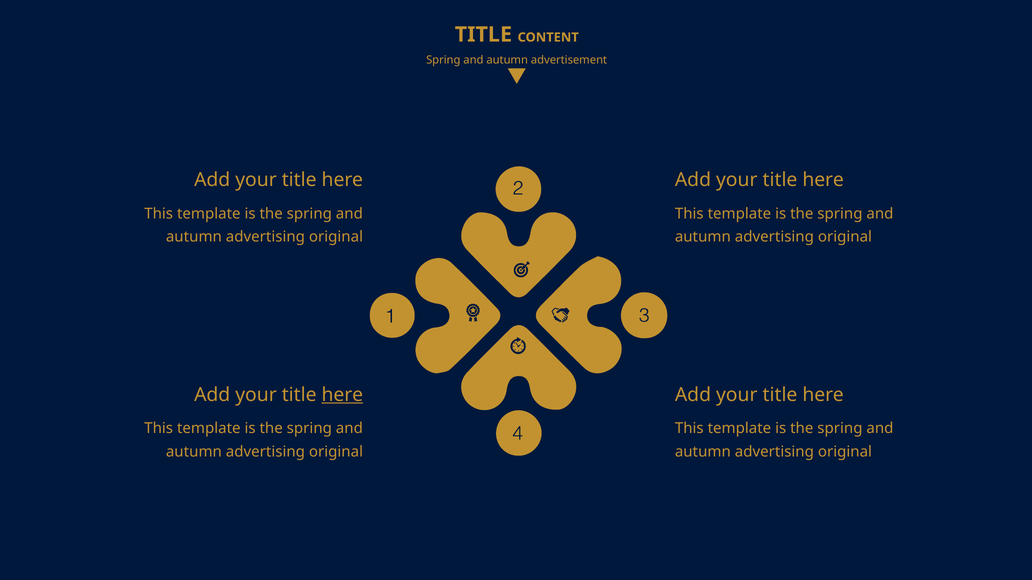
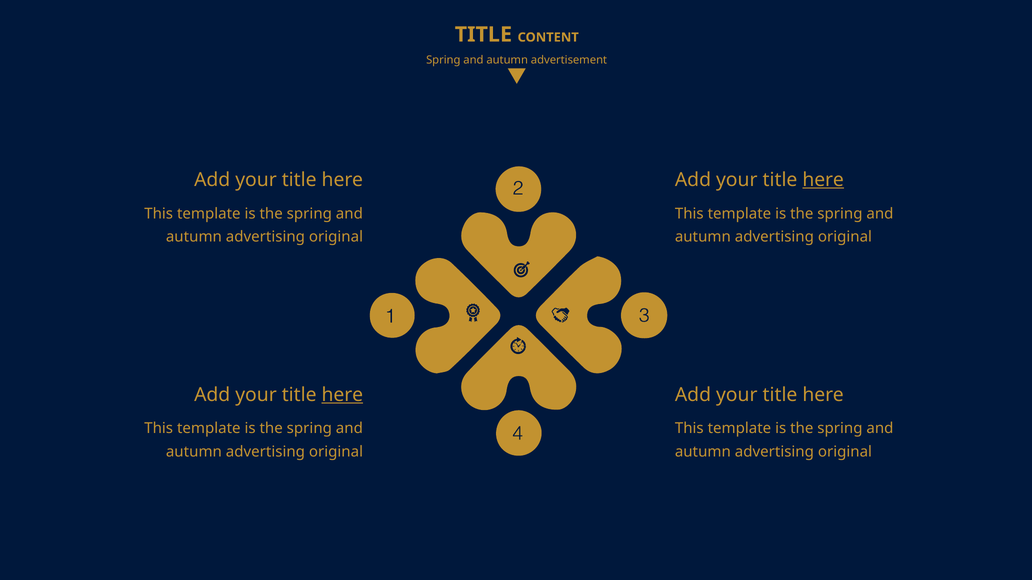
here at (823, 180) underline: none -> present
